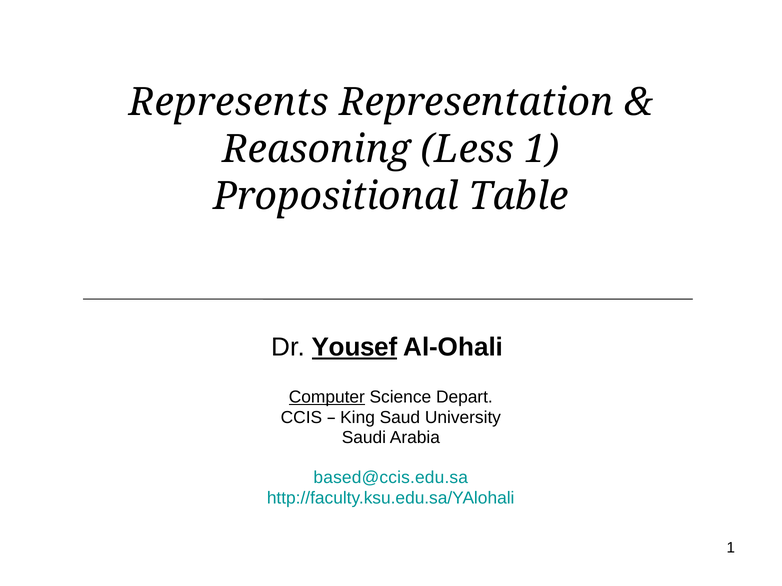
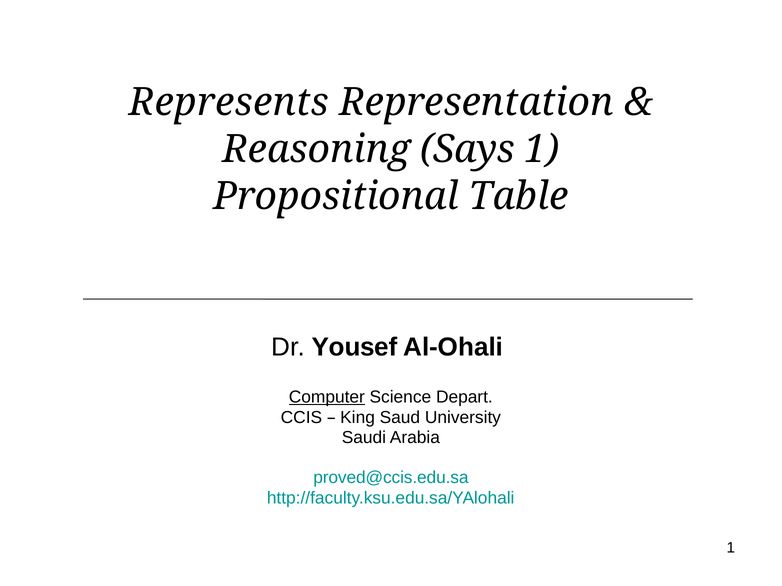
Less: Less -> Says
Yousef underline: present -> none
based@ccis.edu.sa: based@ccis.edu.sa -> proved@ccis.edu.sa
